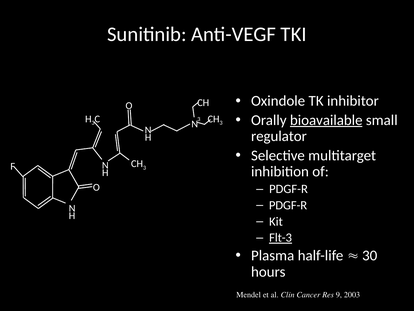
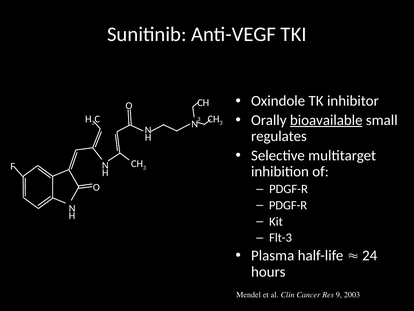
regulator: regulator -> regulates
Flt-3 underline: present -> none
30: 30 -> 24
